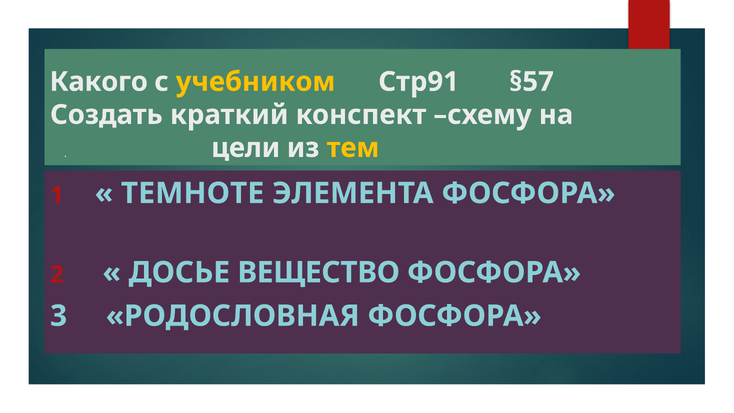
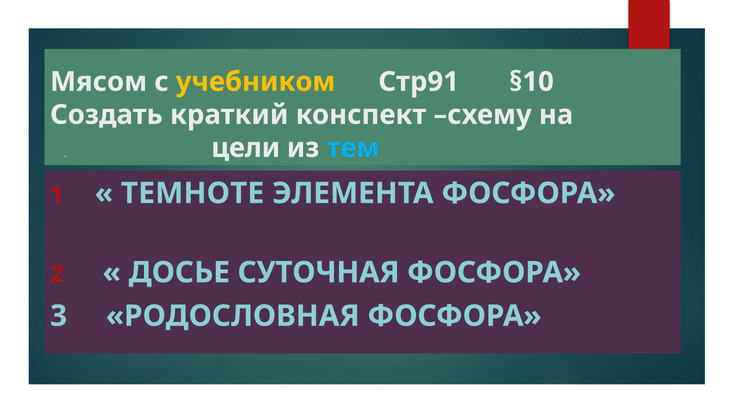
Какого: Какого -> Мясом
§57: §57 -> §10
тем colour: yellow -> light blue
ВЕЩЕСТВО: ВЕЩЕСТВО -> СУТОЧНАЯ
